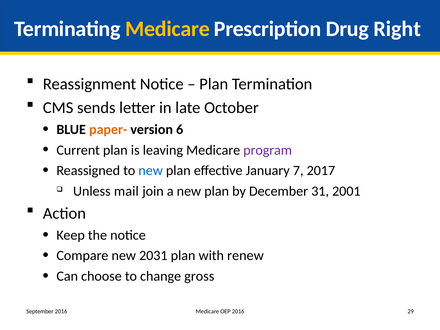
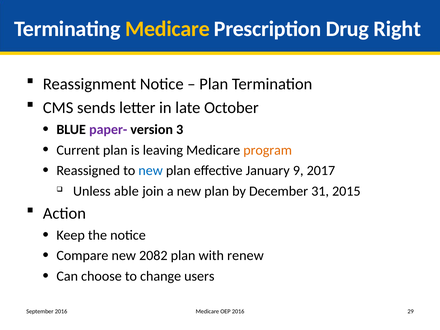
paper- colour: orange -> purple
6: 6 -> 3
program colour: purple -> orange
7: 7 -> 9
mail: mail -> able
2001: 2001 -> 2015
2031: 2031 -> 2082
gross: gross -> users
